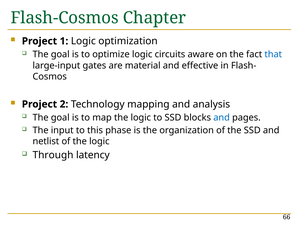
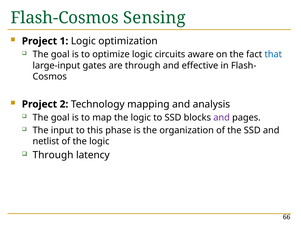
Chapter: Chapter -> Sensing
are material: material -> through
and at (222, 117) colour: blue -> purple
